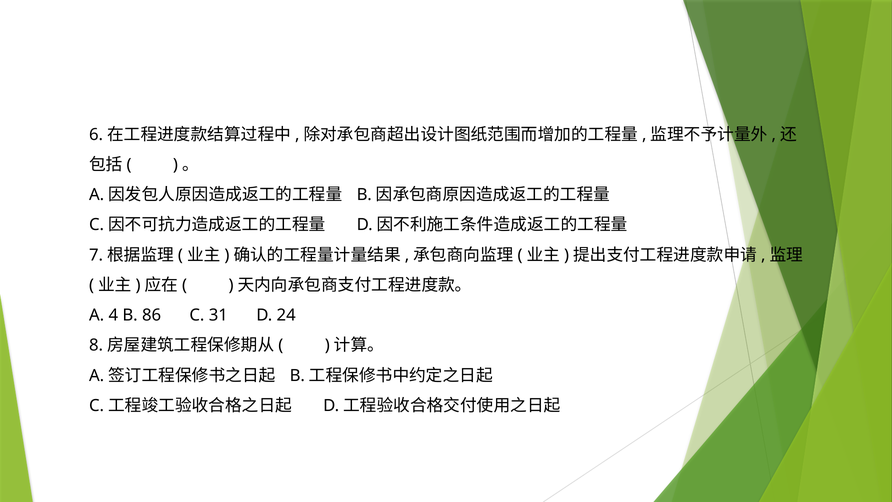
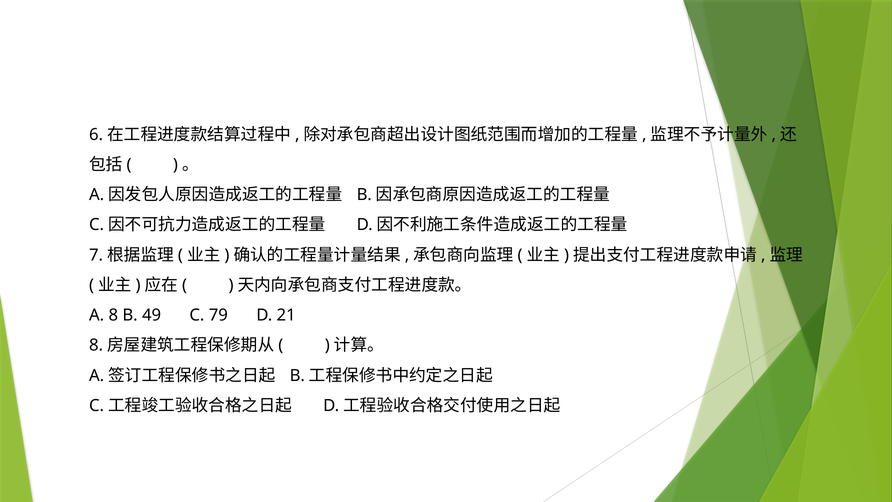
4: 4 -> 8
86: 86 -> 49
31: 31 -> 79
24: 24 -> 21
